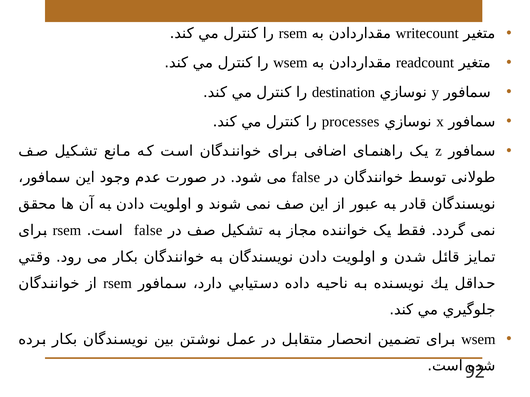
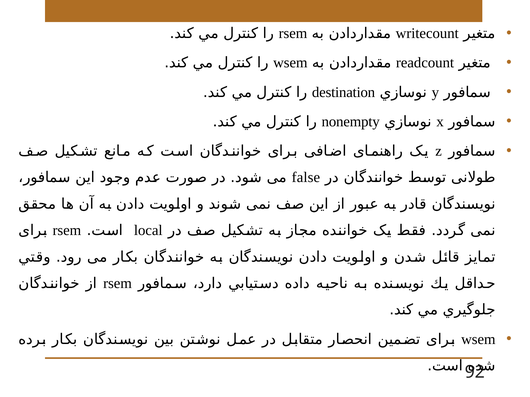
processes: processes -> nonempty
false at (148, 231): false -> local
